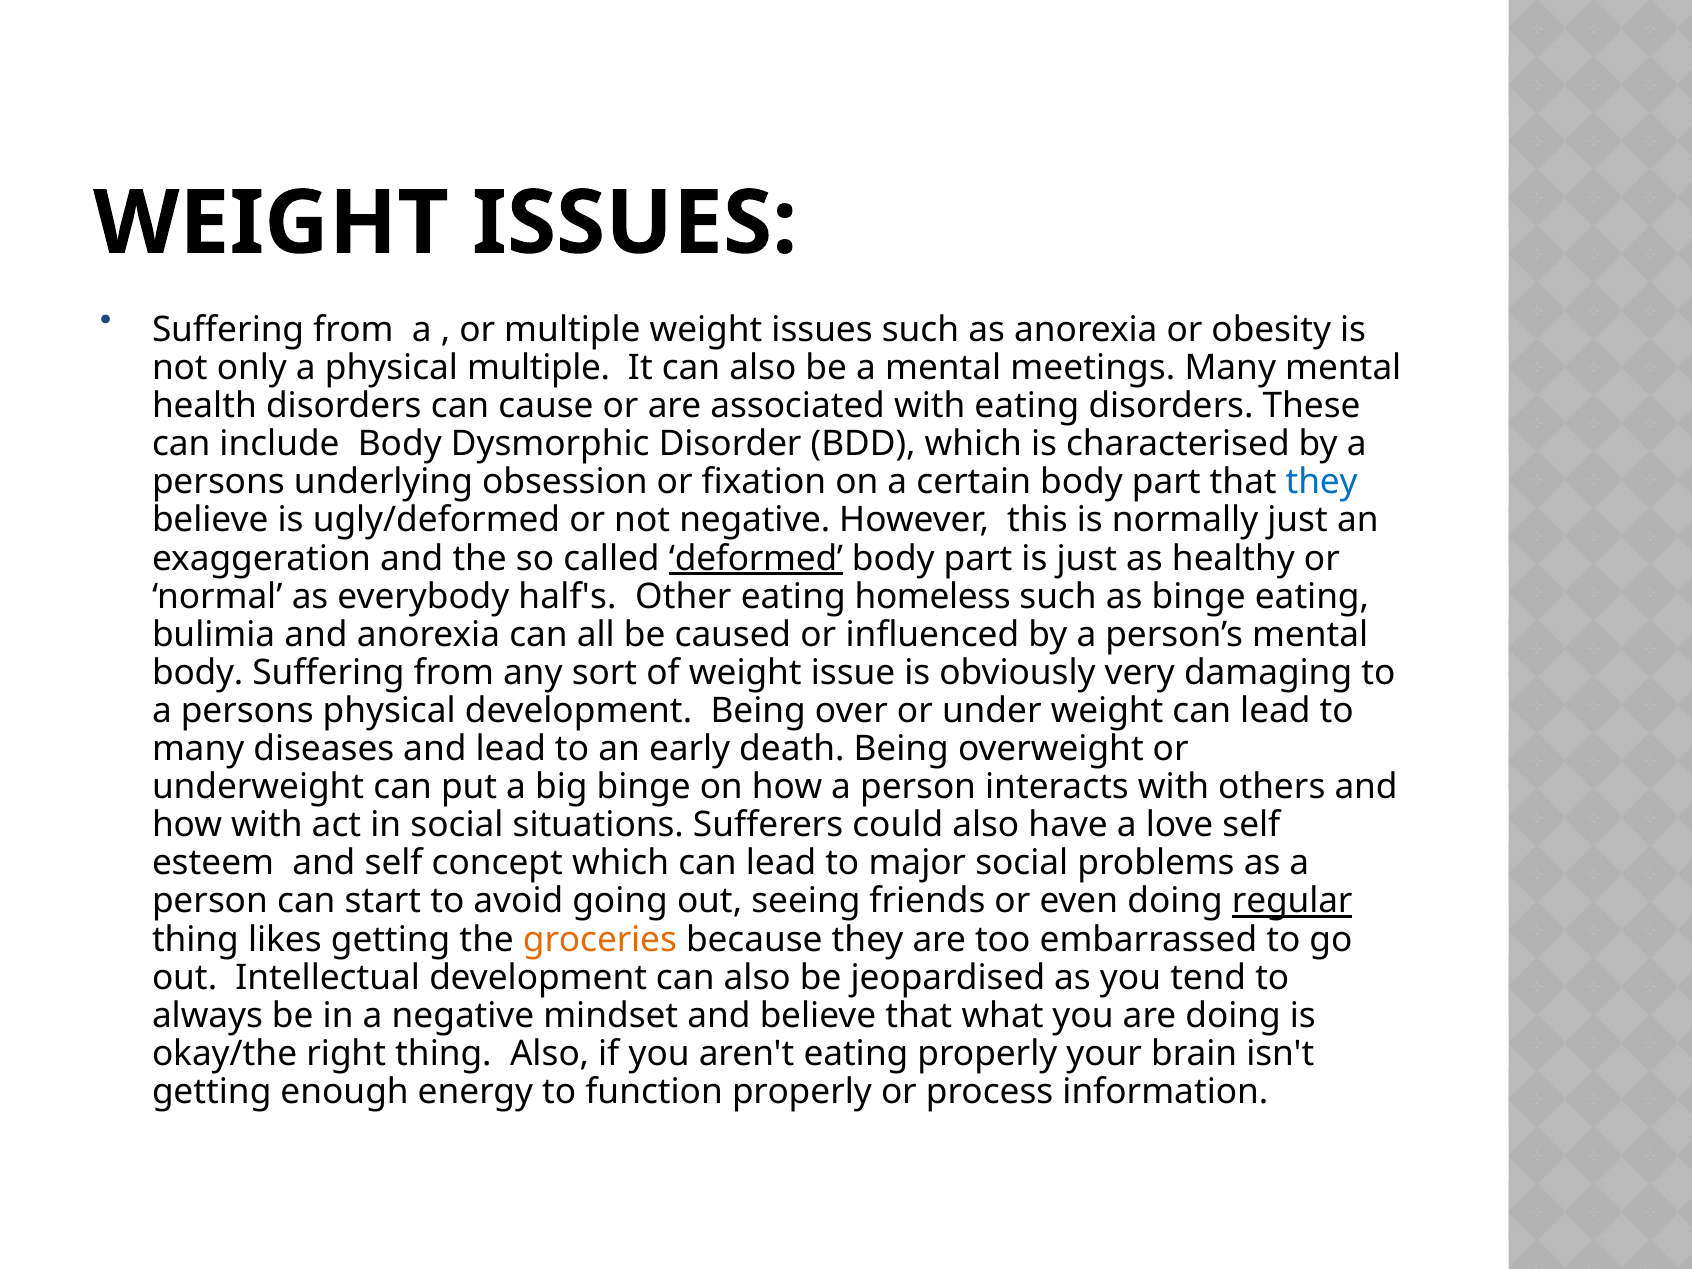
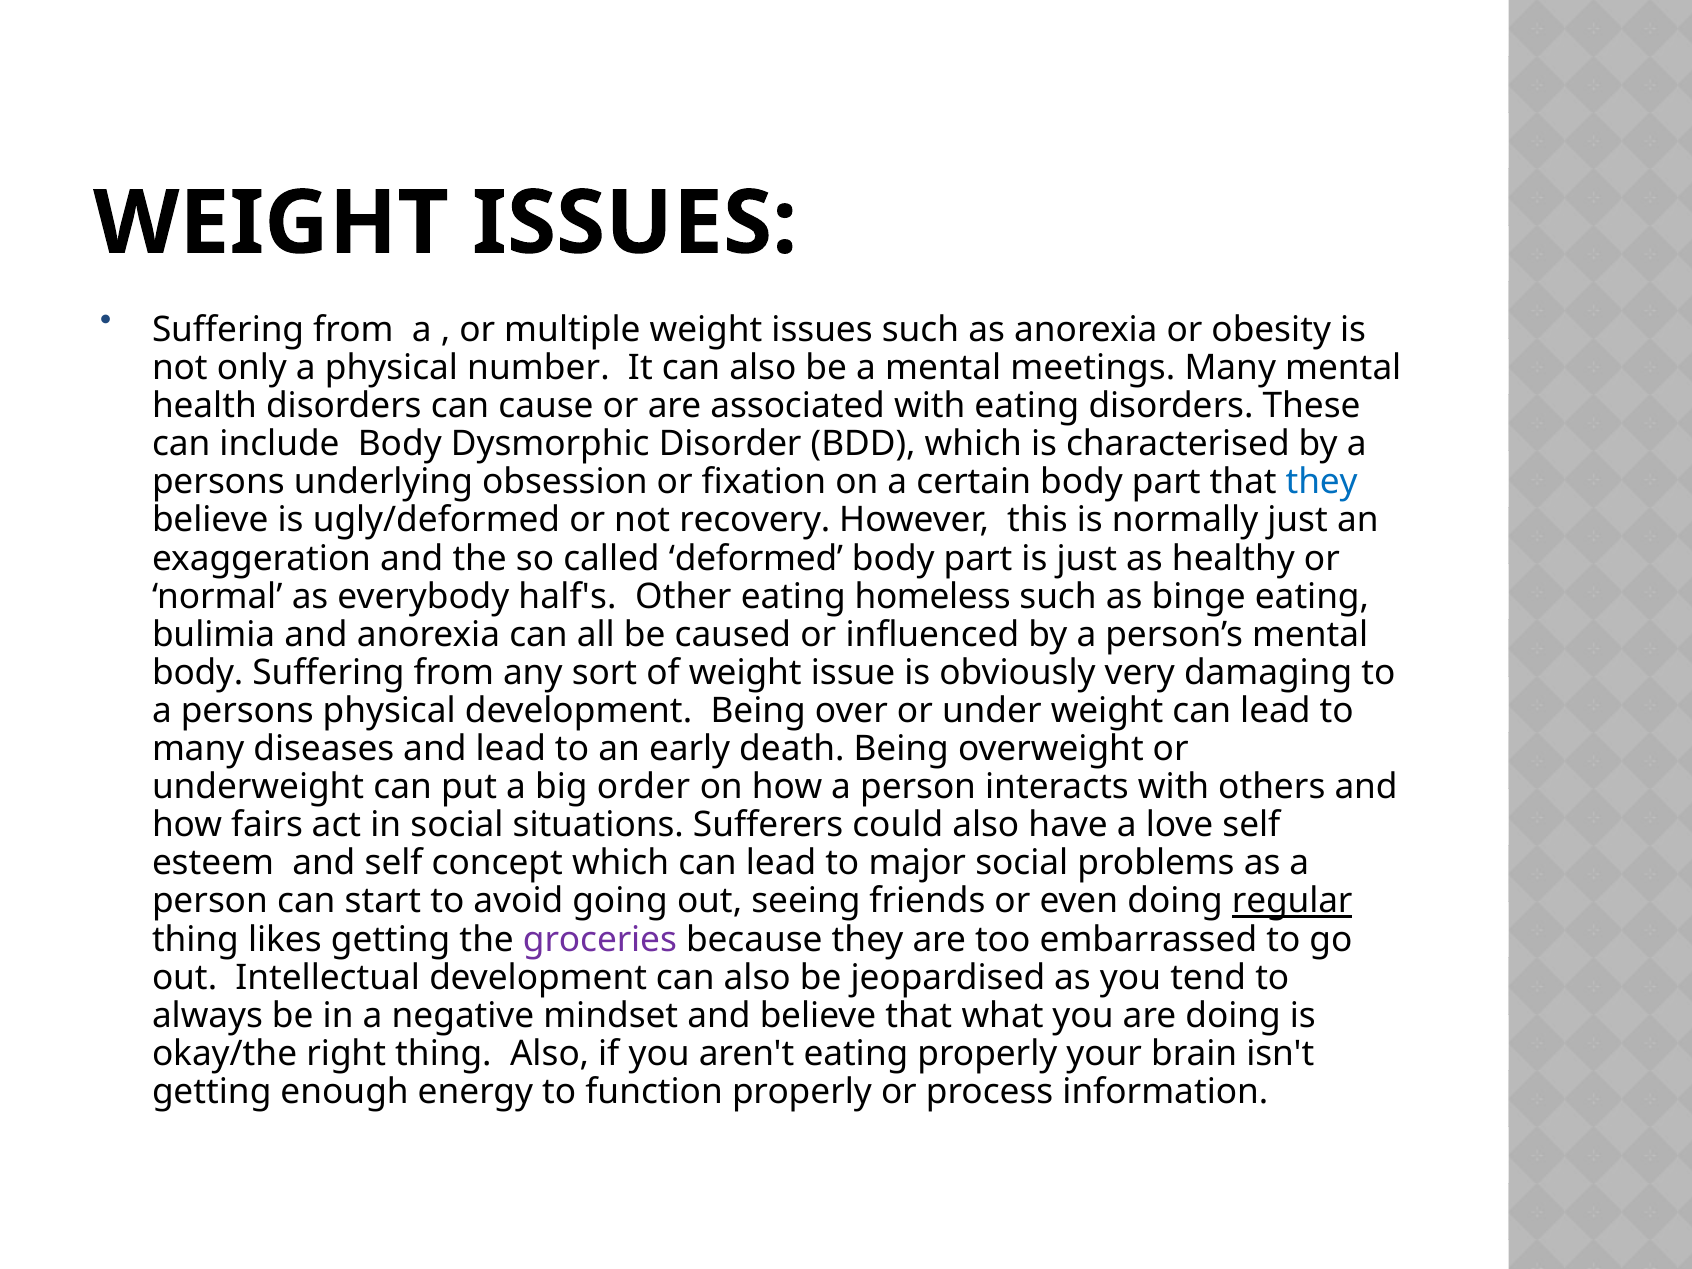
physical multiple: multiple -> number
not negative: negative -> recovery
deformed underline: present -> none
big binge: binge -> order
how with: with -> fairs
groceries colour: orange -> purple
